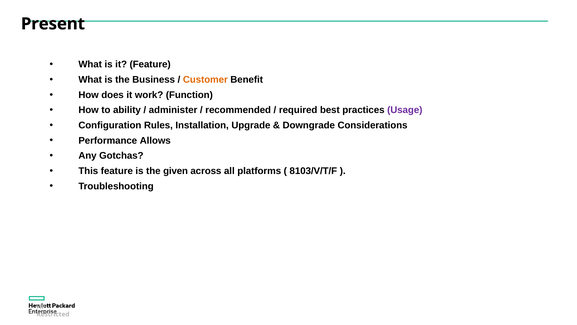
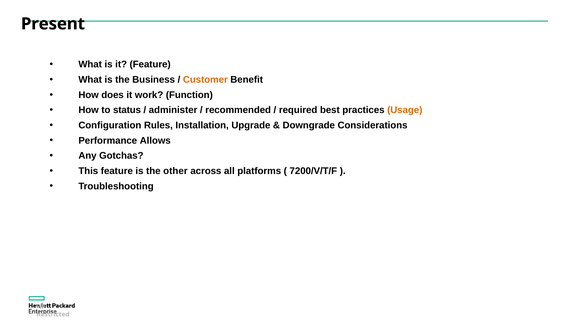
ability: ability -> status
Usage colour: purple -> orange
given: given -> other
8103/V/T/F: 8103/V/T/F -> 7200/V/T/F
